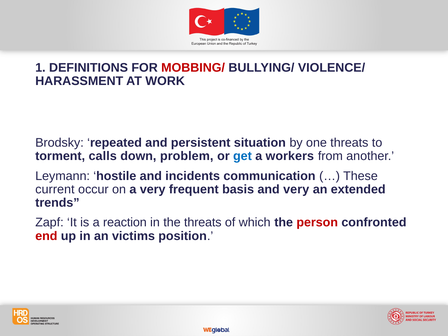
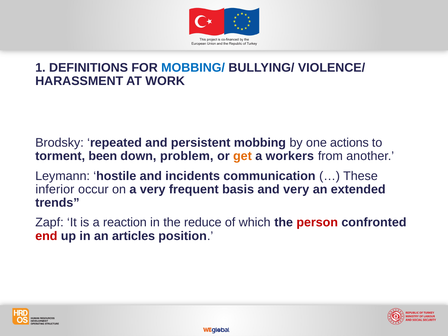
MOBBING/ colour: red -> blue
situation: situation -> mobbing
one threats: threats -> actions
calls: calls -> been
get colour: blue -> orange
current: current -> inferior
the threats: threats -> reduce
victims: victims -> articles
